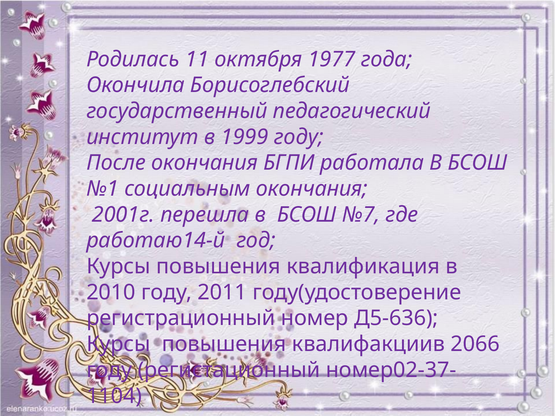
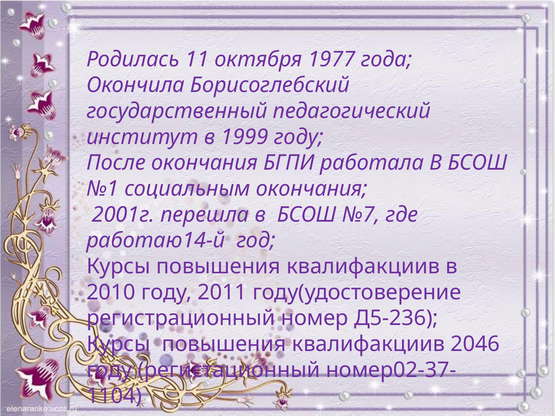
квалификация at (363, 267): квалификация -> квалифакциив
Д5-636: Д5-636 -> Д5-236
2066: 2066 -> 2046
